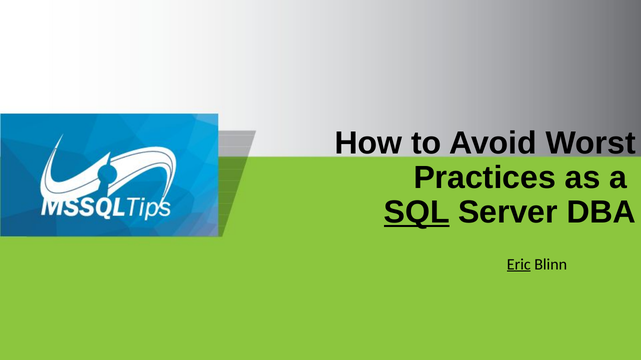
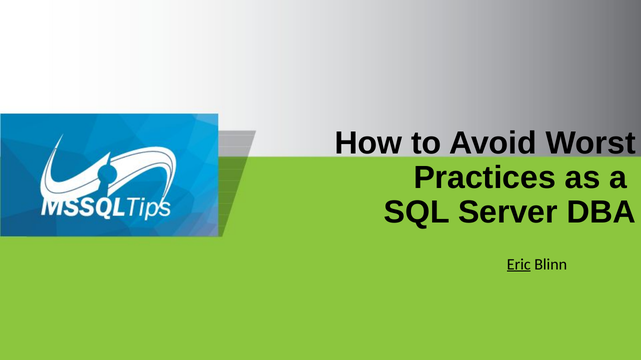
SQL underline: present -> none
